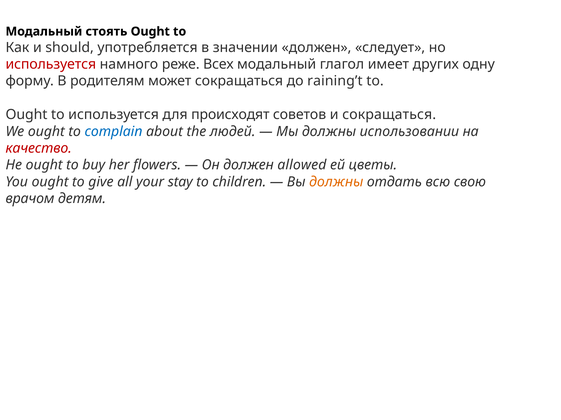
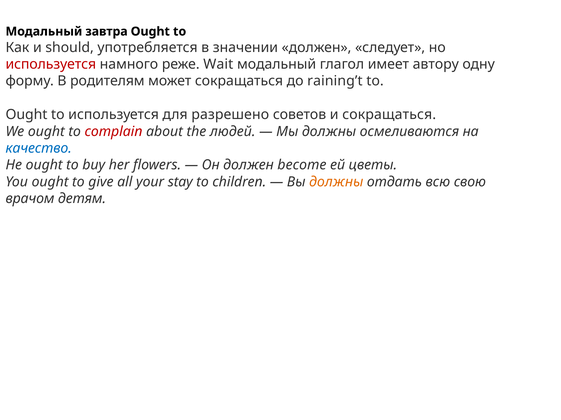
стоять: стоять -> завтра
Всех: Всех -> Wait
других: других -> автору
происходят: происходят -> разрешено
complain colour: blue -> red
использовании: использовании -> осмеливаются
качество colour: red -> blue
allowed: allowed -> become
